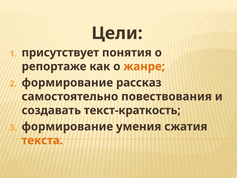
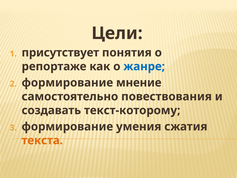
жанре colour: orange -> blue
рассказ: рассказ -> мнение
текст-краткость: текст-краткость -> текст-которому
